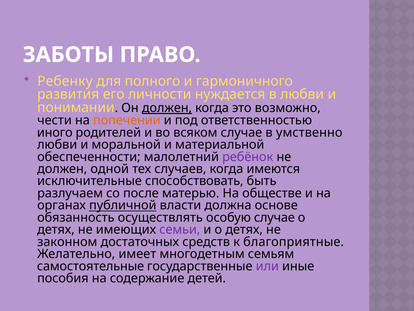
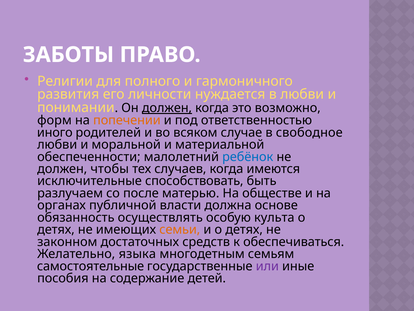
Ребенку: Ребенку -> Религии
чести: чести -> форм
умственно: умственно -> свободное
ребёнок colour: purple -> blue
одной: одной -> чтобы
публичной underline: present -> none
особую случае: случае -> культа
семьи colour: purple -> orange
благоприятные: благоприятные -> обеспечиваться
имеет: имеет -> языка
